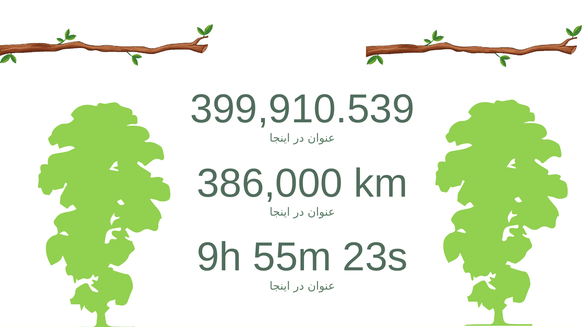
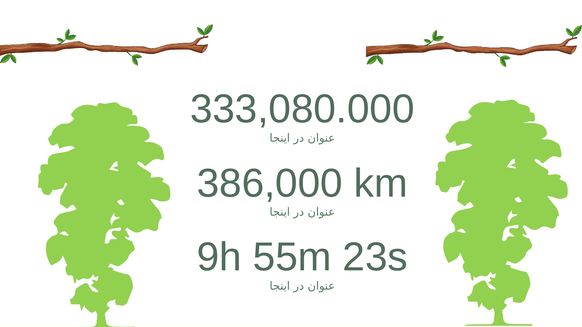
399,910.539: 399,910.539 -> 333,080.000
